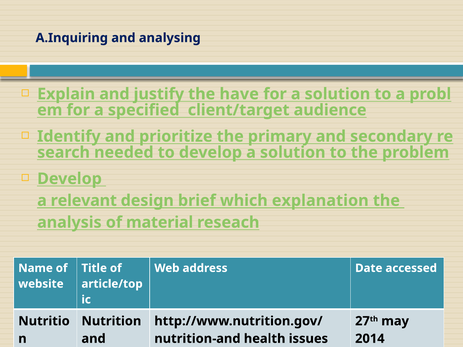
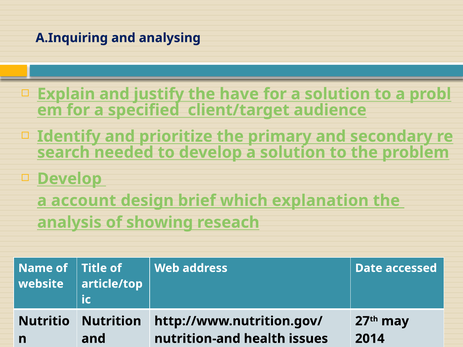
relevant: relevant -> account
material: material -> showing
